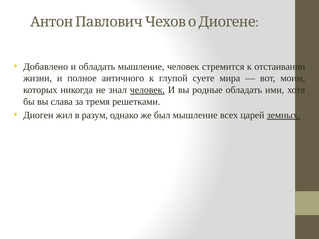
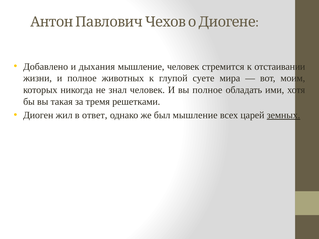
и обладать: обладать -> дыхания
античного: античного -> животных
человек at (147, 90) underline: present -> none
вы родные: родные -> полное
слава: слава -> такая
разум: разум -> ответ
